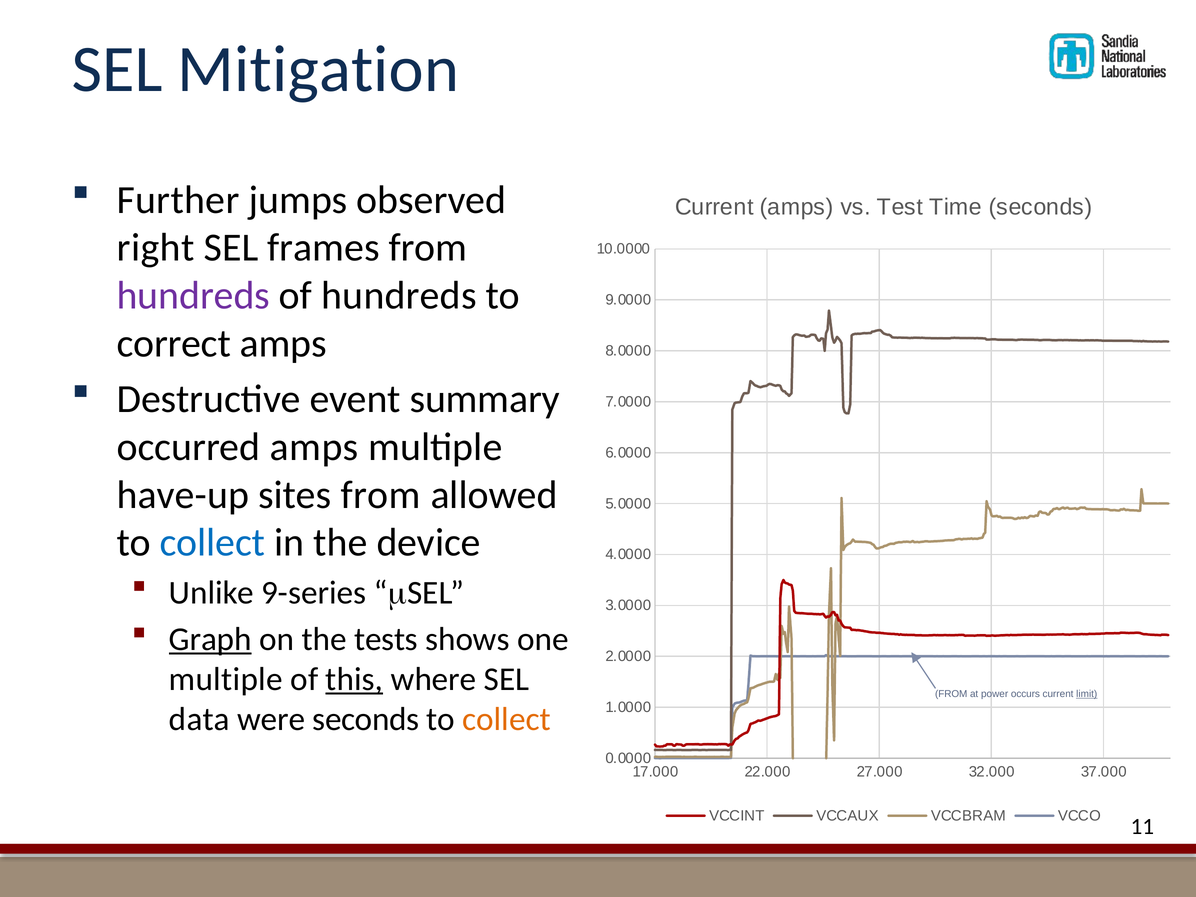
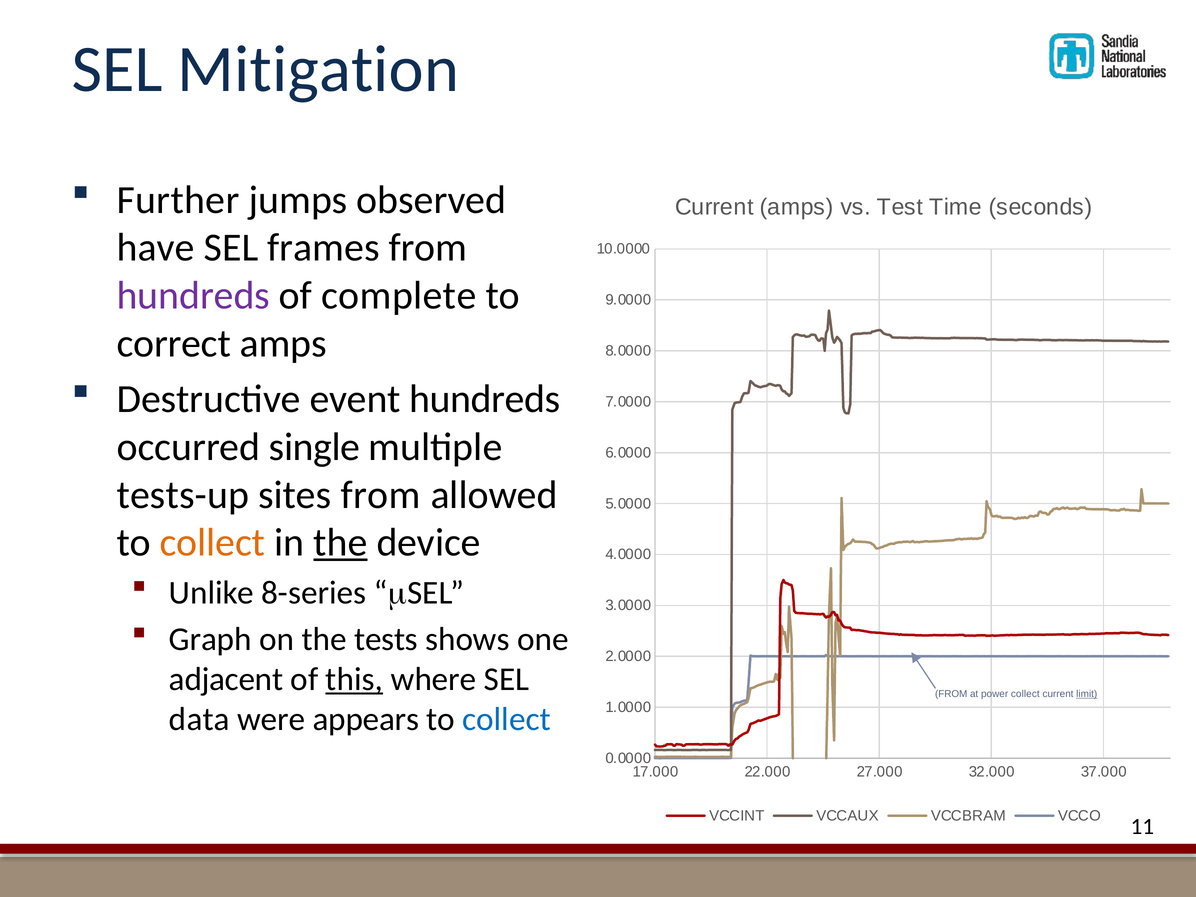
right: right -> have
of hundreds: hundreds -> complete
event summary: summary -> hundreds
occurred amps: amps -> single
have-up: have-up -> tests-up
collect at (212, 543) colour: blue -> orange
the at (340, 543) underline: none -> present
9-series: 9-series -> 8-series
Graph underline: present -> none
multiple at (226, 679): multiple -> adjacent
power occurs: occurs -> collect
were seconds: seconds -> appears
collect at (507, 719) colour: orange -> blue
